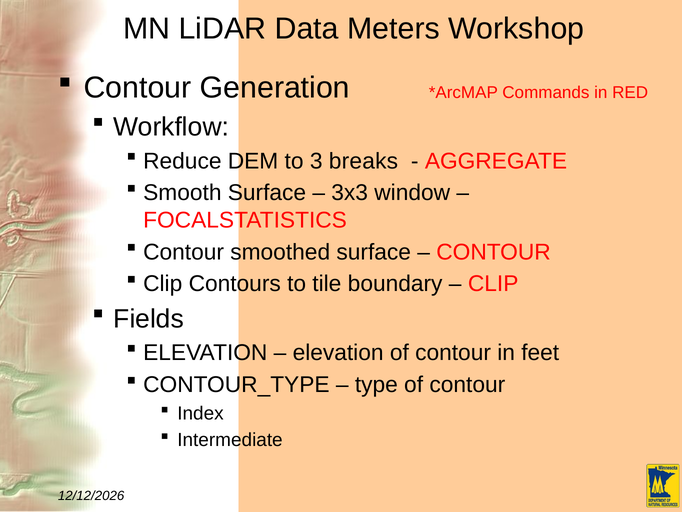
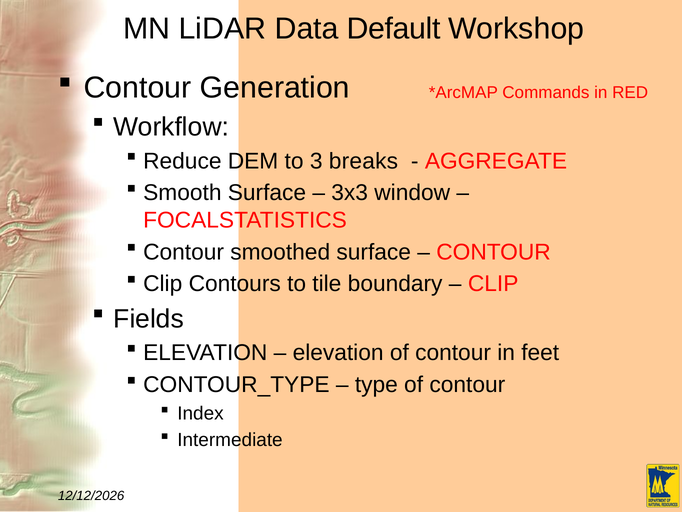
Meters: Meters -> Default
